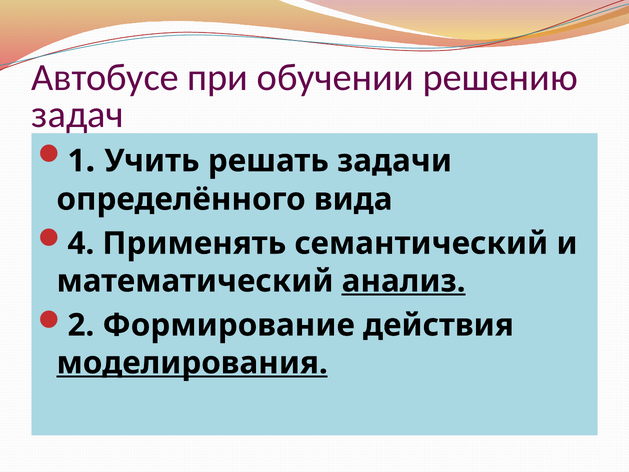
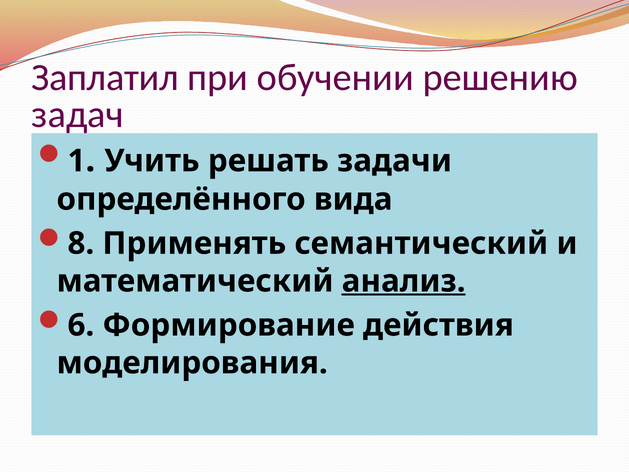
Автобусе: Автобусе -> Заплатил
4: 4 -> 8
2: 2 -> 6
моделирования underline: present -> none
